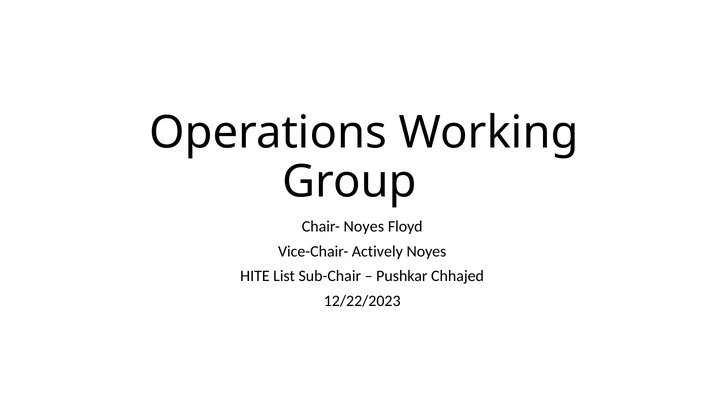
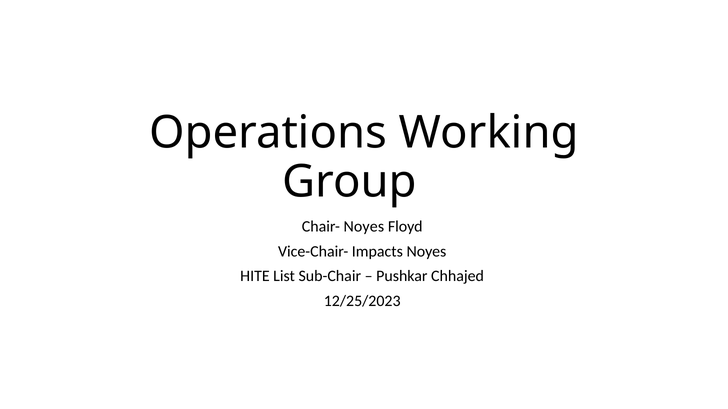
Actively: Actively -> Impacts
12/22/2023: 12/22/2023 -> 12/25/2023
